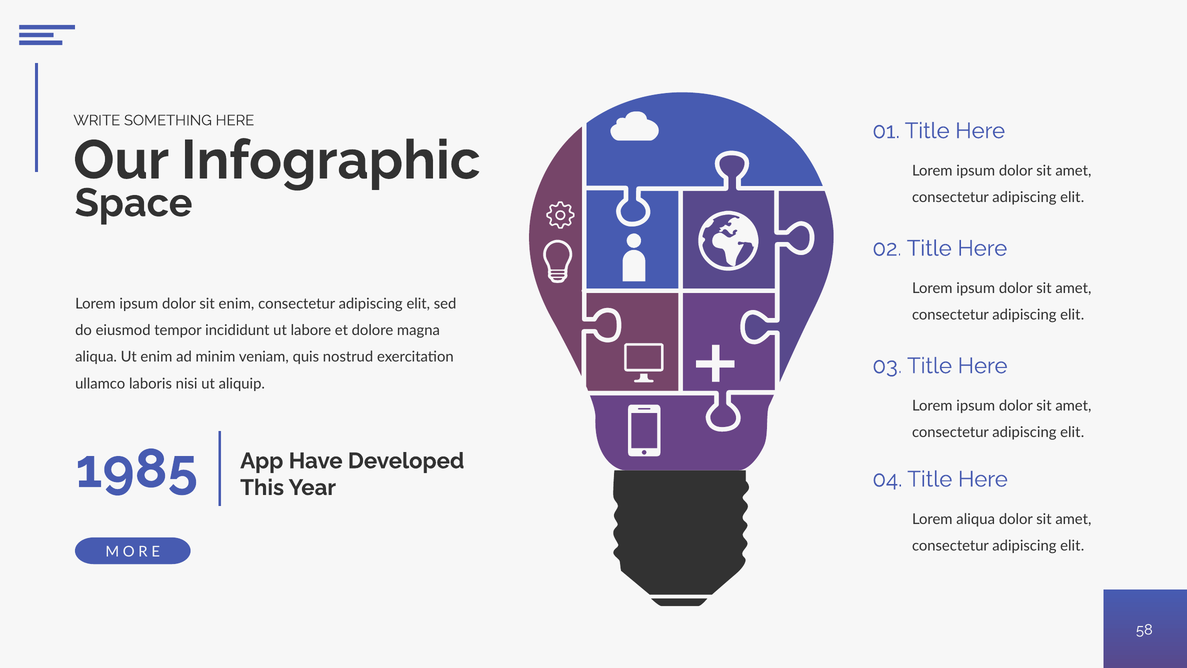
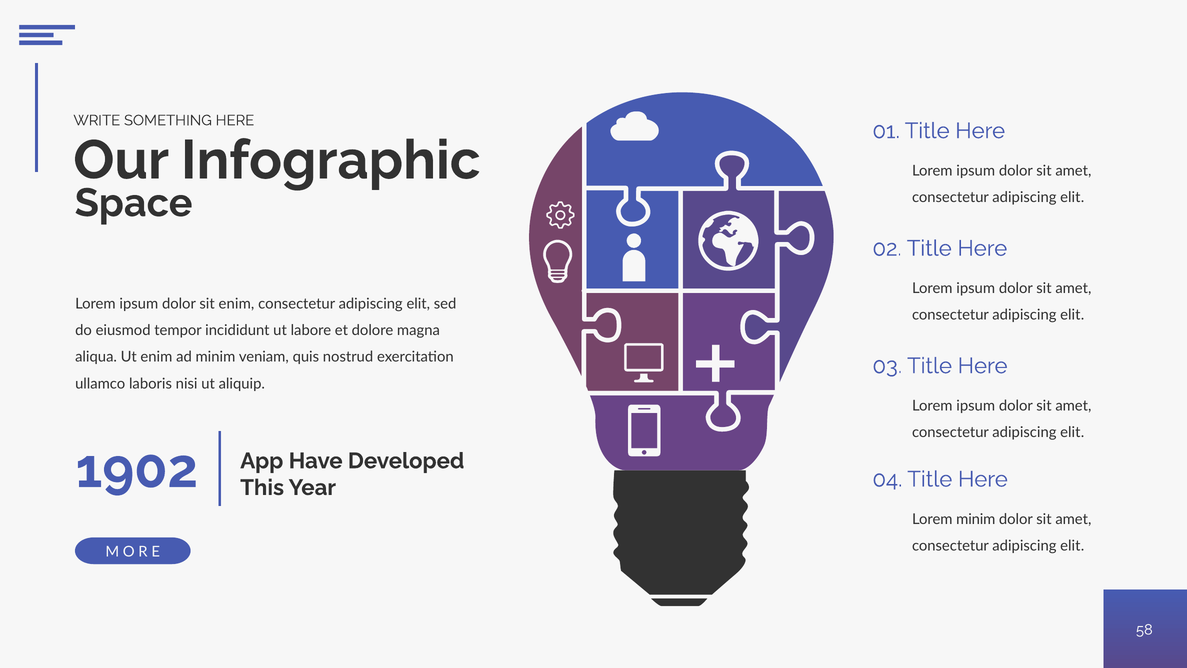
1985: 1985 -> 1902
Lorem aliqua: aliqua -> minim
